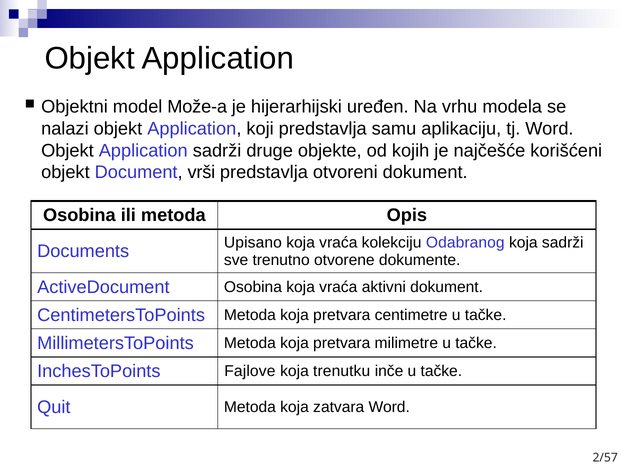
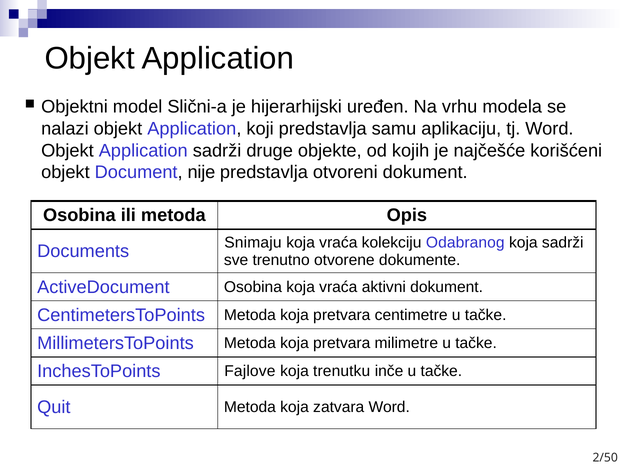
Može-a: Može-a -> Slični-a
vrši: vrši -> nije
Upisano: Upisano -> Snimaju
2/57: 2/57 -> 2/50
